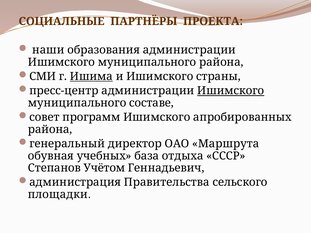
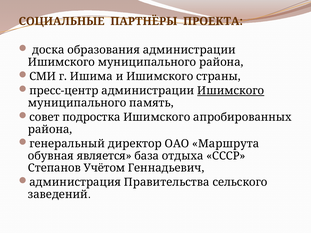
наши: наши -> доска
Ишима underline: present -> none
составе: составе -> память
программ: программ -> подростка
учебных: учебных -> является
площадки: площадки -> заведений
